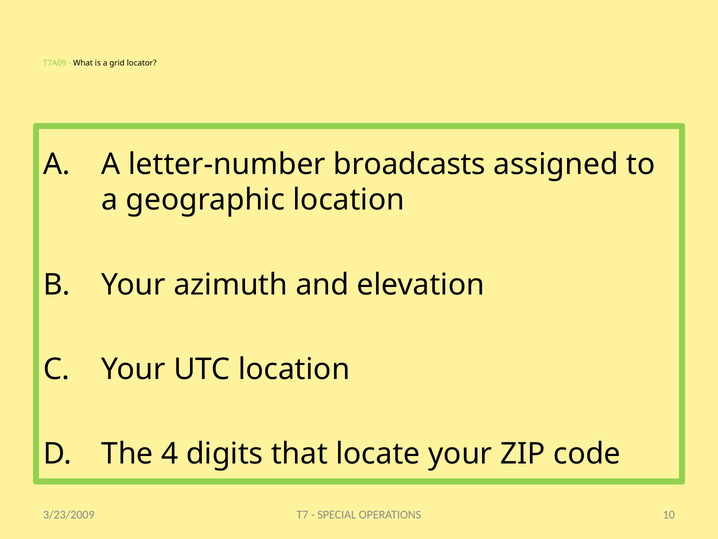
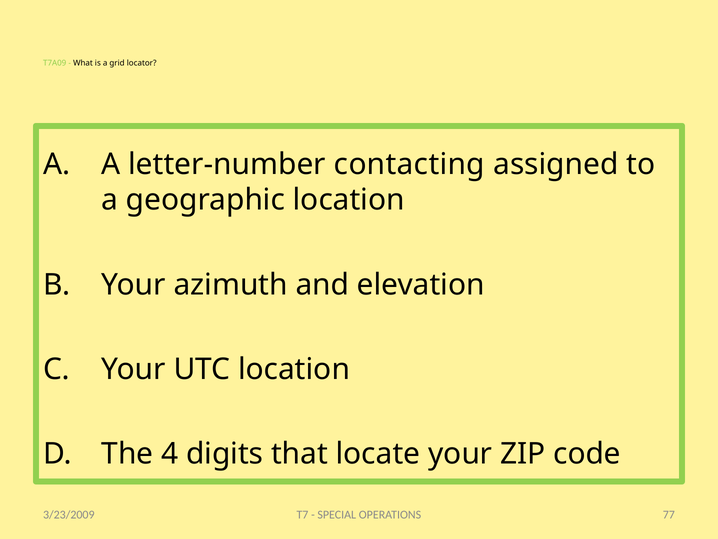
broadcasts: broadcasts -> contacting
10: 10 -> 77
